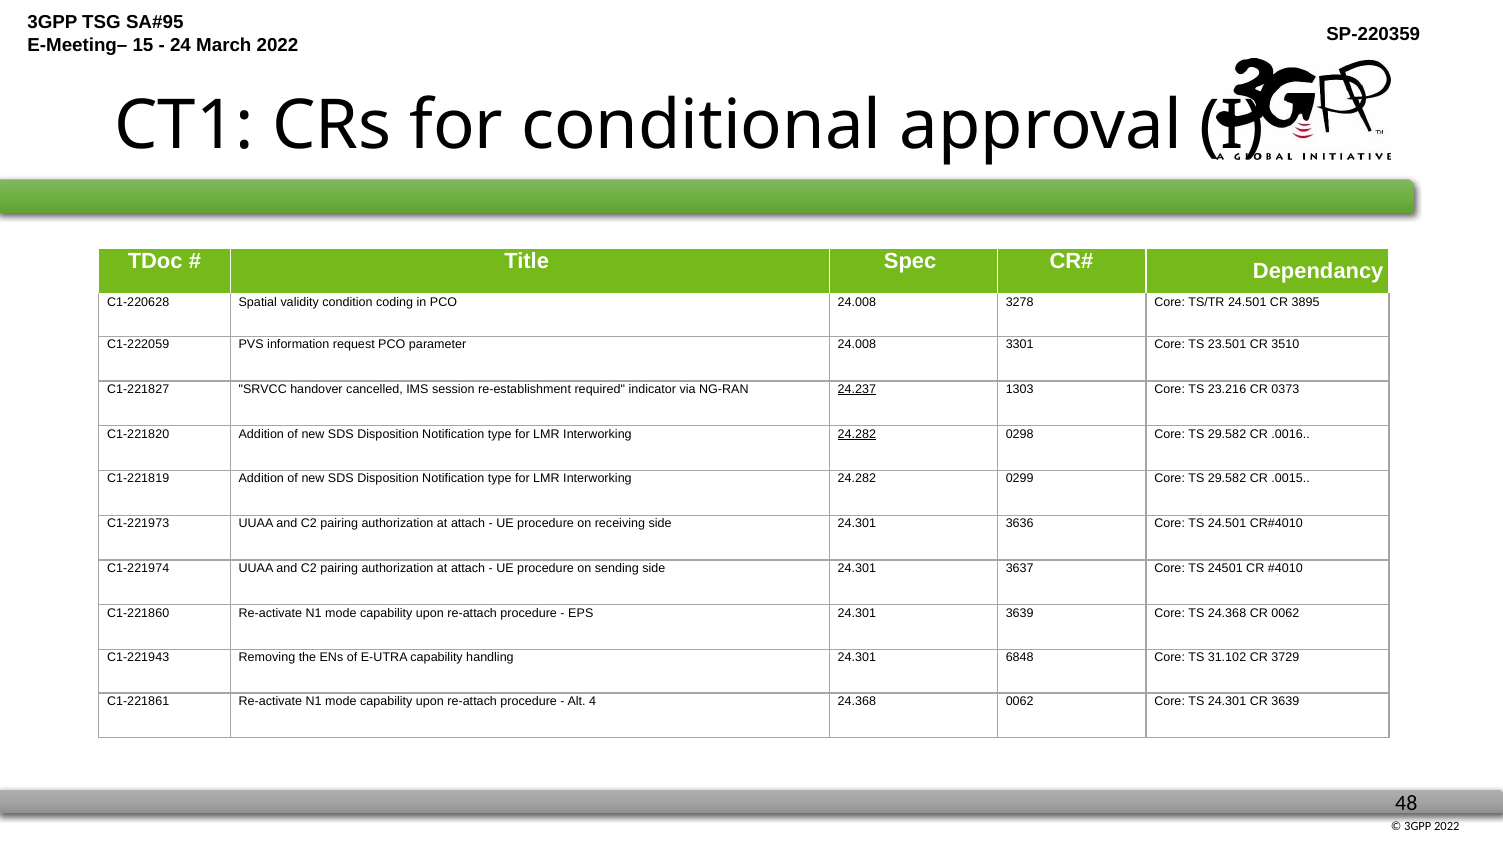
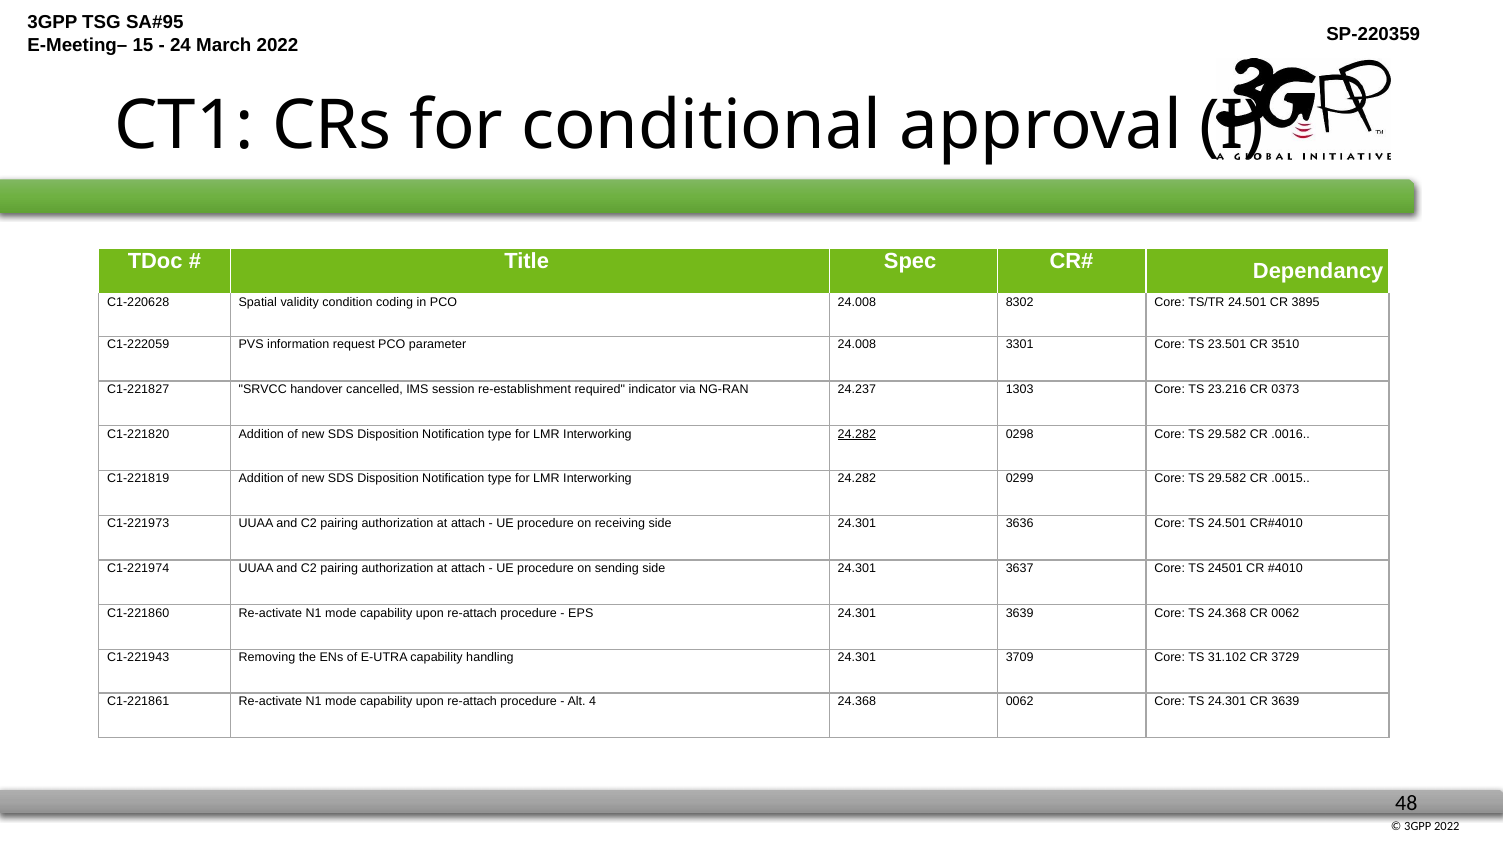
3278: 3278 -> 8302
24.237 underline: present -> none
6848: 6848 -> 3709
